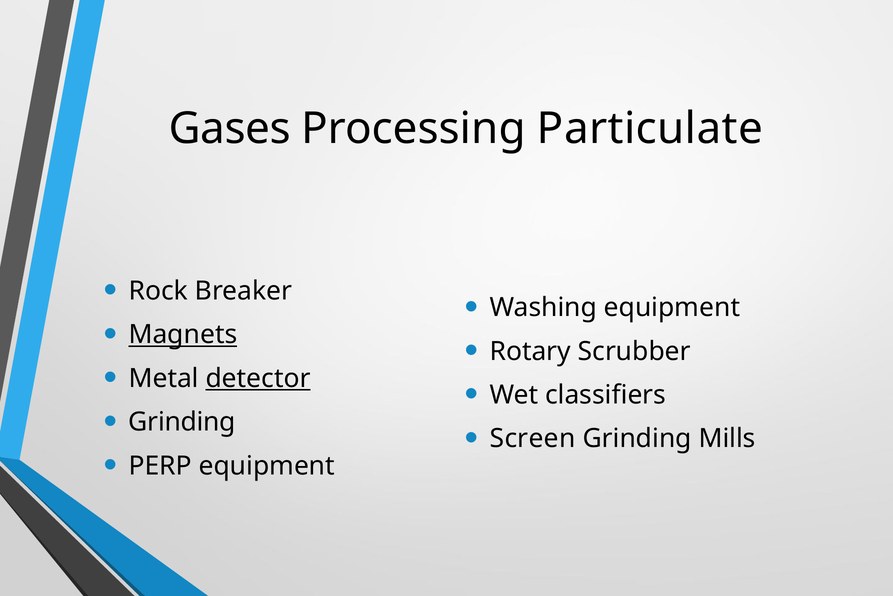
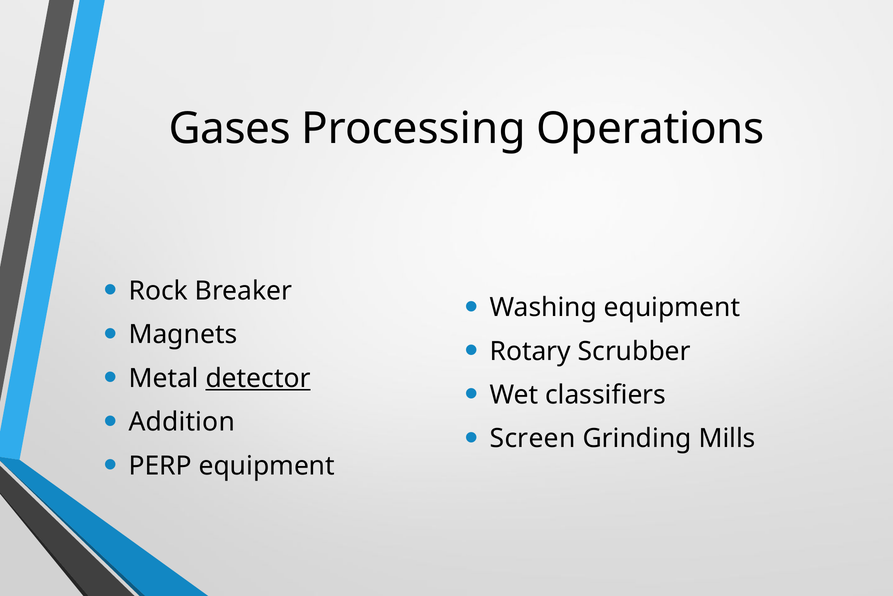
Particulate: Particulate -> Operations
Magnets underline: present -> none
Grinding at (182, 422): Grinding -> Addition
